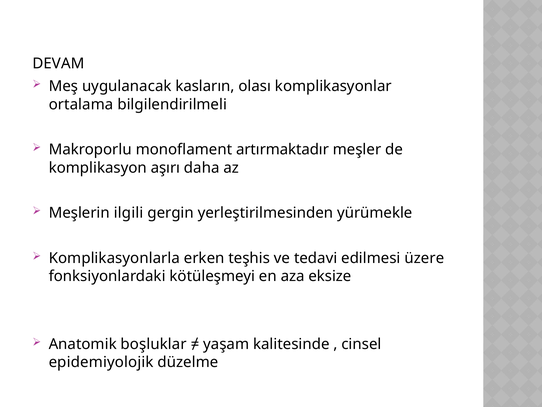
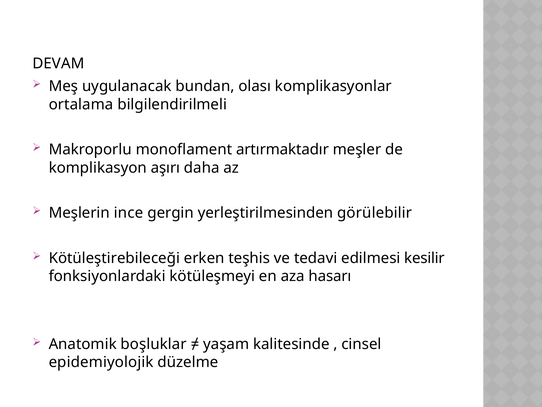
kasların: kasların -> bundan
ilgili: ilgili -> ince
yürümekle: yürümekle -> görülebilir
Komplikasyonlarla: Komplikasyonlarla -> Kötüleştirebileceği
üzere: üzere -> kesilir
eksize: eksize -> hasarı
